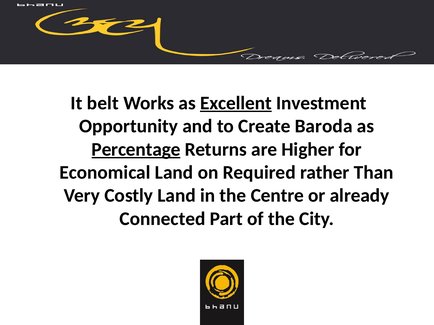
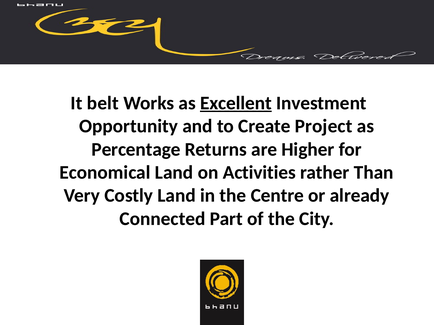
Baroda: Baroda -> Project
Percentage underline: present -> none
Required: Required -> Activities
